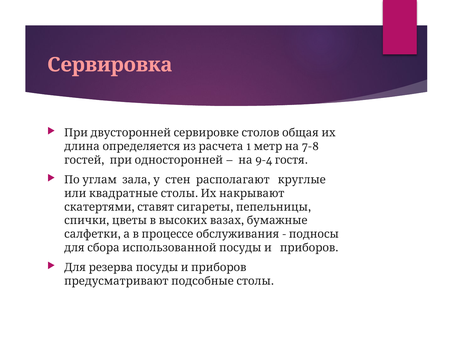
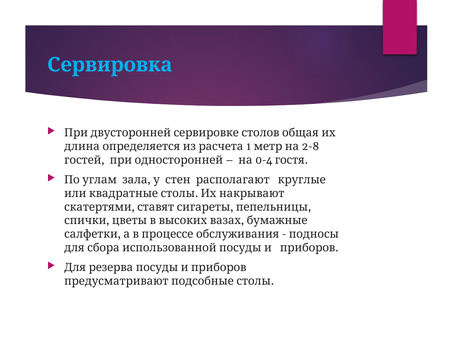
Сервировка colour: pink -> light blue
7-8: 7-8 -> 2-8
9-4: 9-4 -> 0-4
